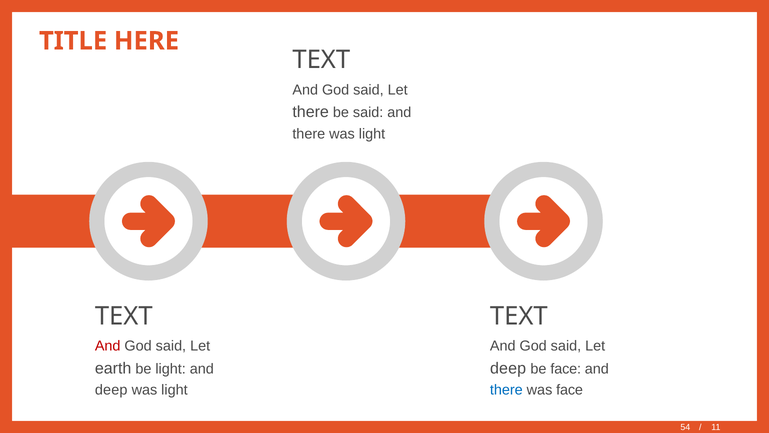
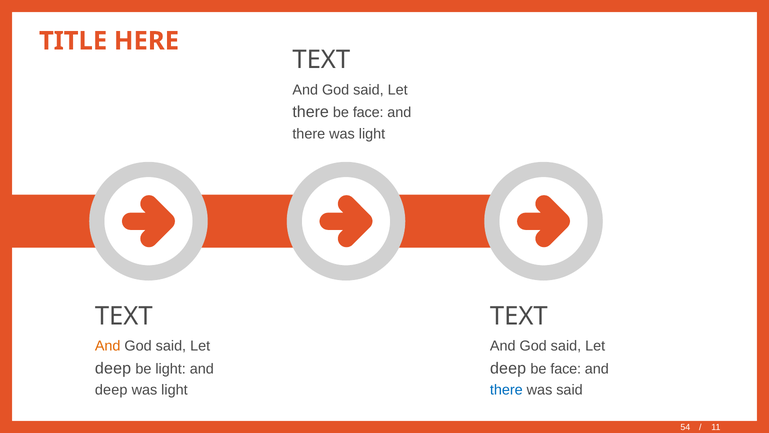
there be said: said -> face
And at (108, 346) colour: red -> orange
earth at (113, 368): earth -> deep
was face: face -> said
